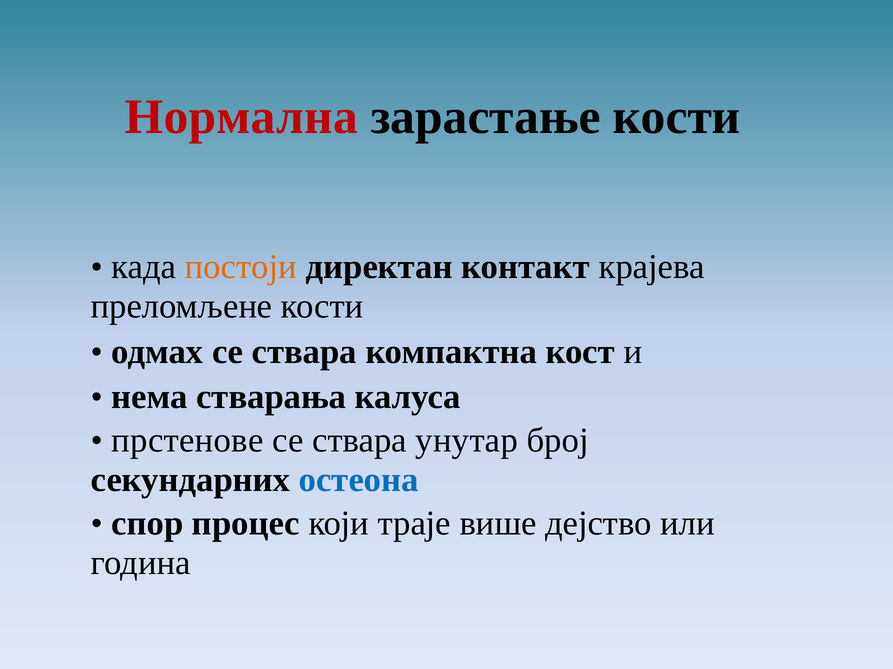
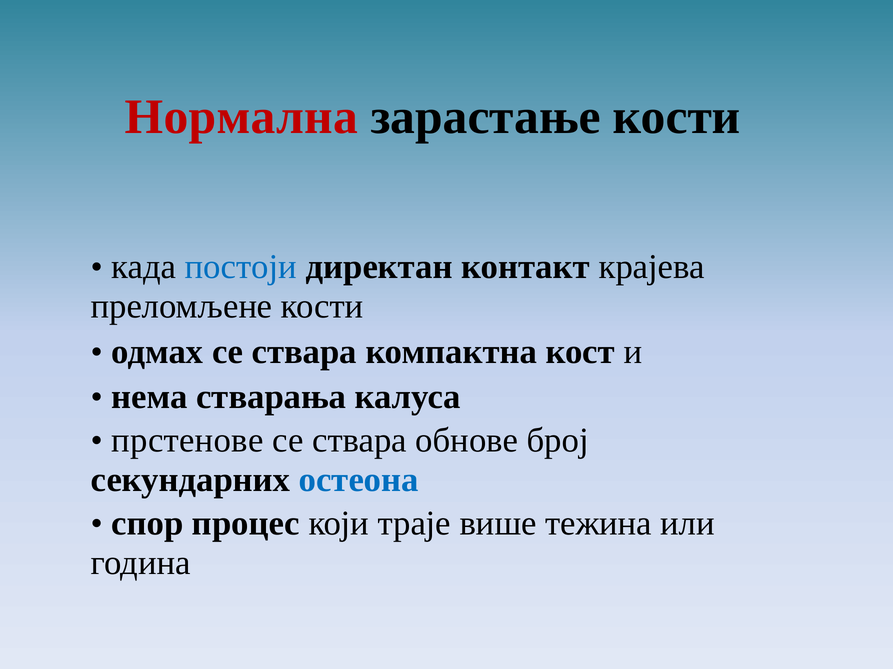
постоји colour: orange -> blue
унутар: унутар -> обнове
дејство: дејство -> тежина
